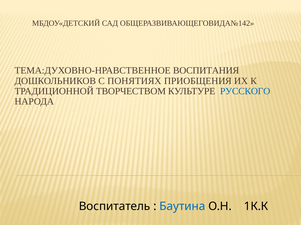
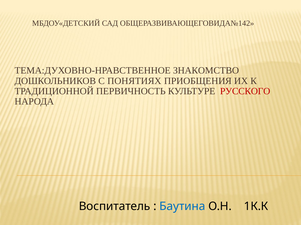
ВОСПИТАНИЯ: ВОСПИТАНИЯ -> ЗНАКОМСТВО
ТВОРЧЕСТВОМ: ТВОРЧЕСТВОМ -> ПЕРВИЧНОСТЬ
РУССКОГО colour: blue -> red
